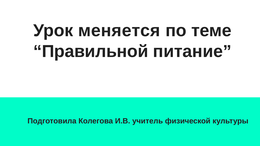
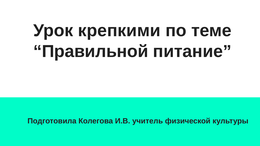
меняется: меняется -> крепкими
